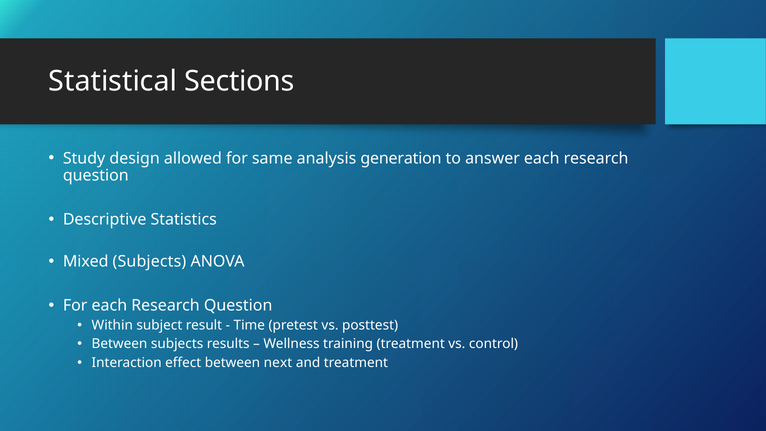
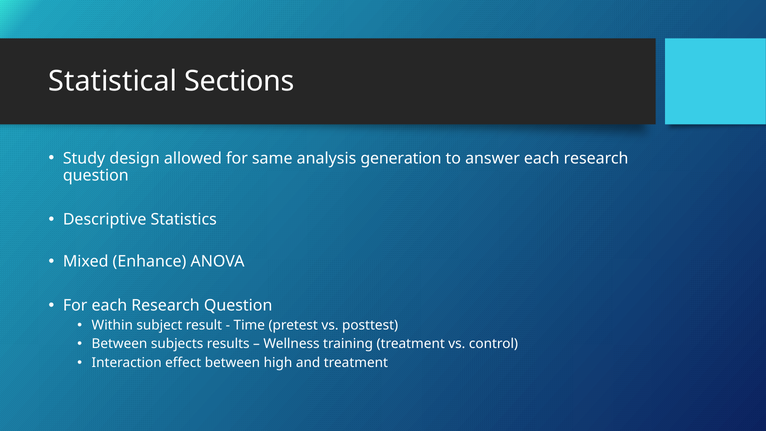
Mixed Subjects: Subjects -> Enhance
next: next -> high
